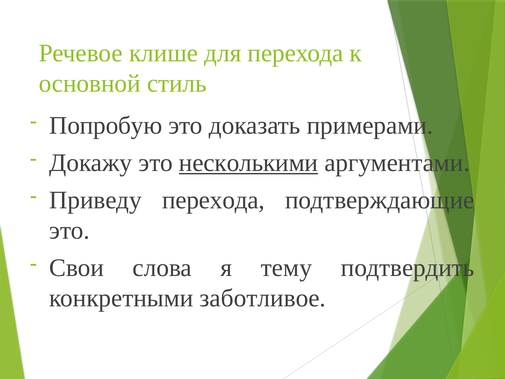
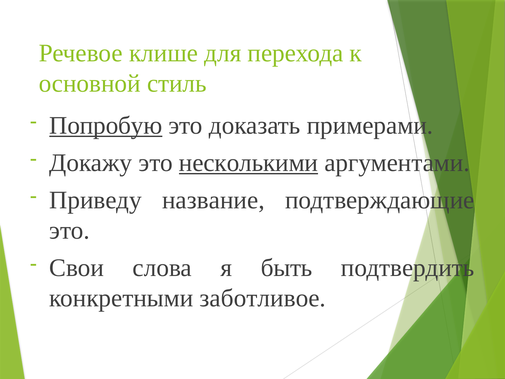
Попробую underline: none -> present
Приведу перехода: перехода -> название
тему: тему -> быть
